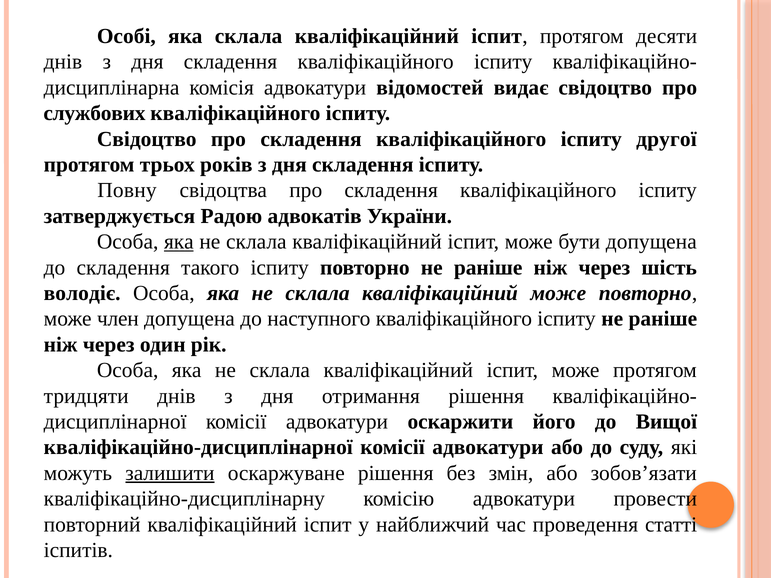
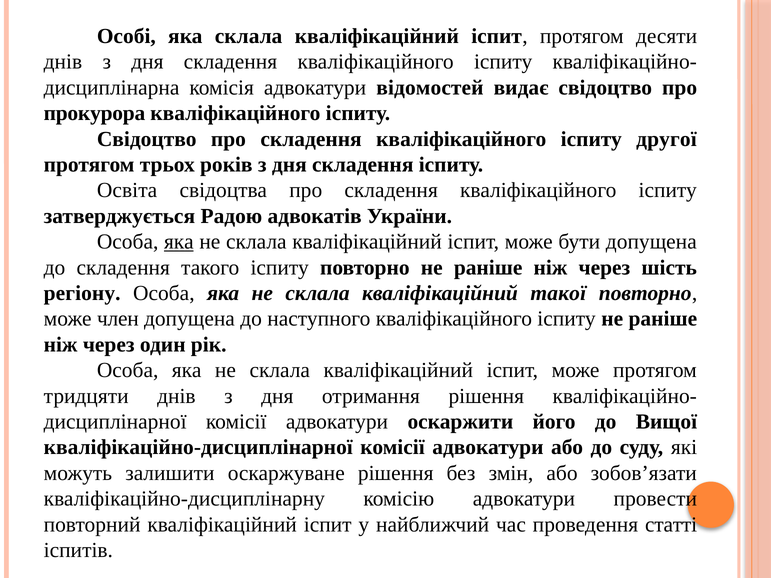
службових: службових -> прокурора
Повну: Повну -> Освіта
володіє: володіє -> регіону
кваліфікаційний може: може -> такої
залишити underline: present -> none
